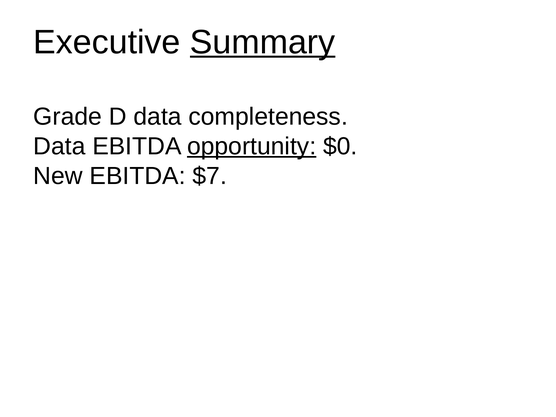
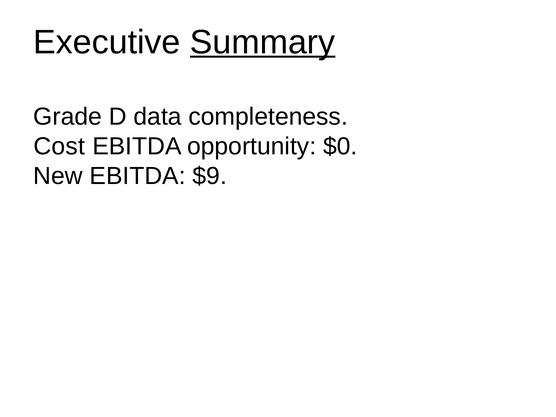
Data at (59, 146): Data -> Cost
opportunity underline: present -> none
$7: $7 -> $9
